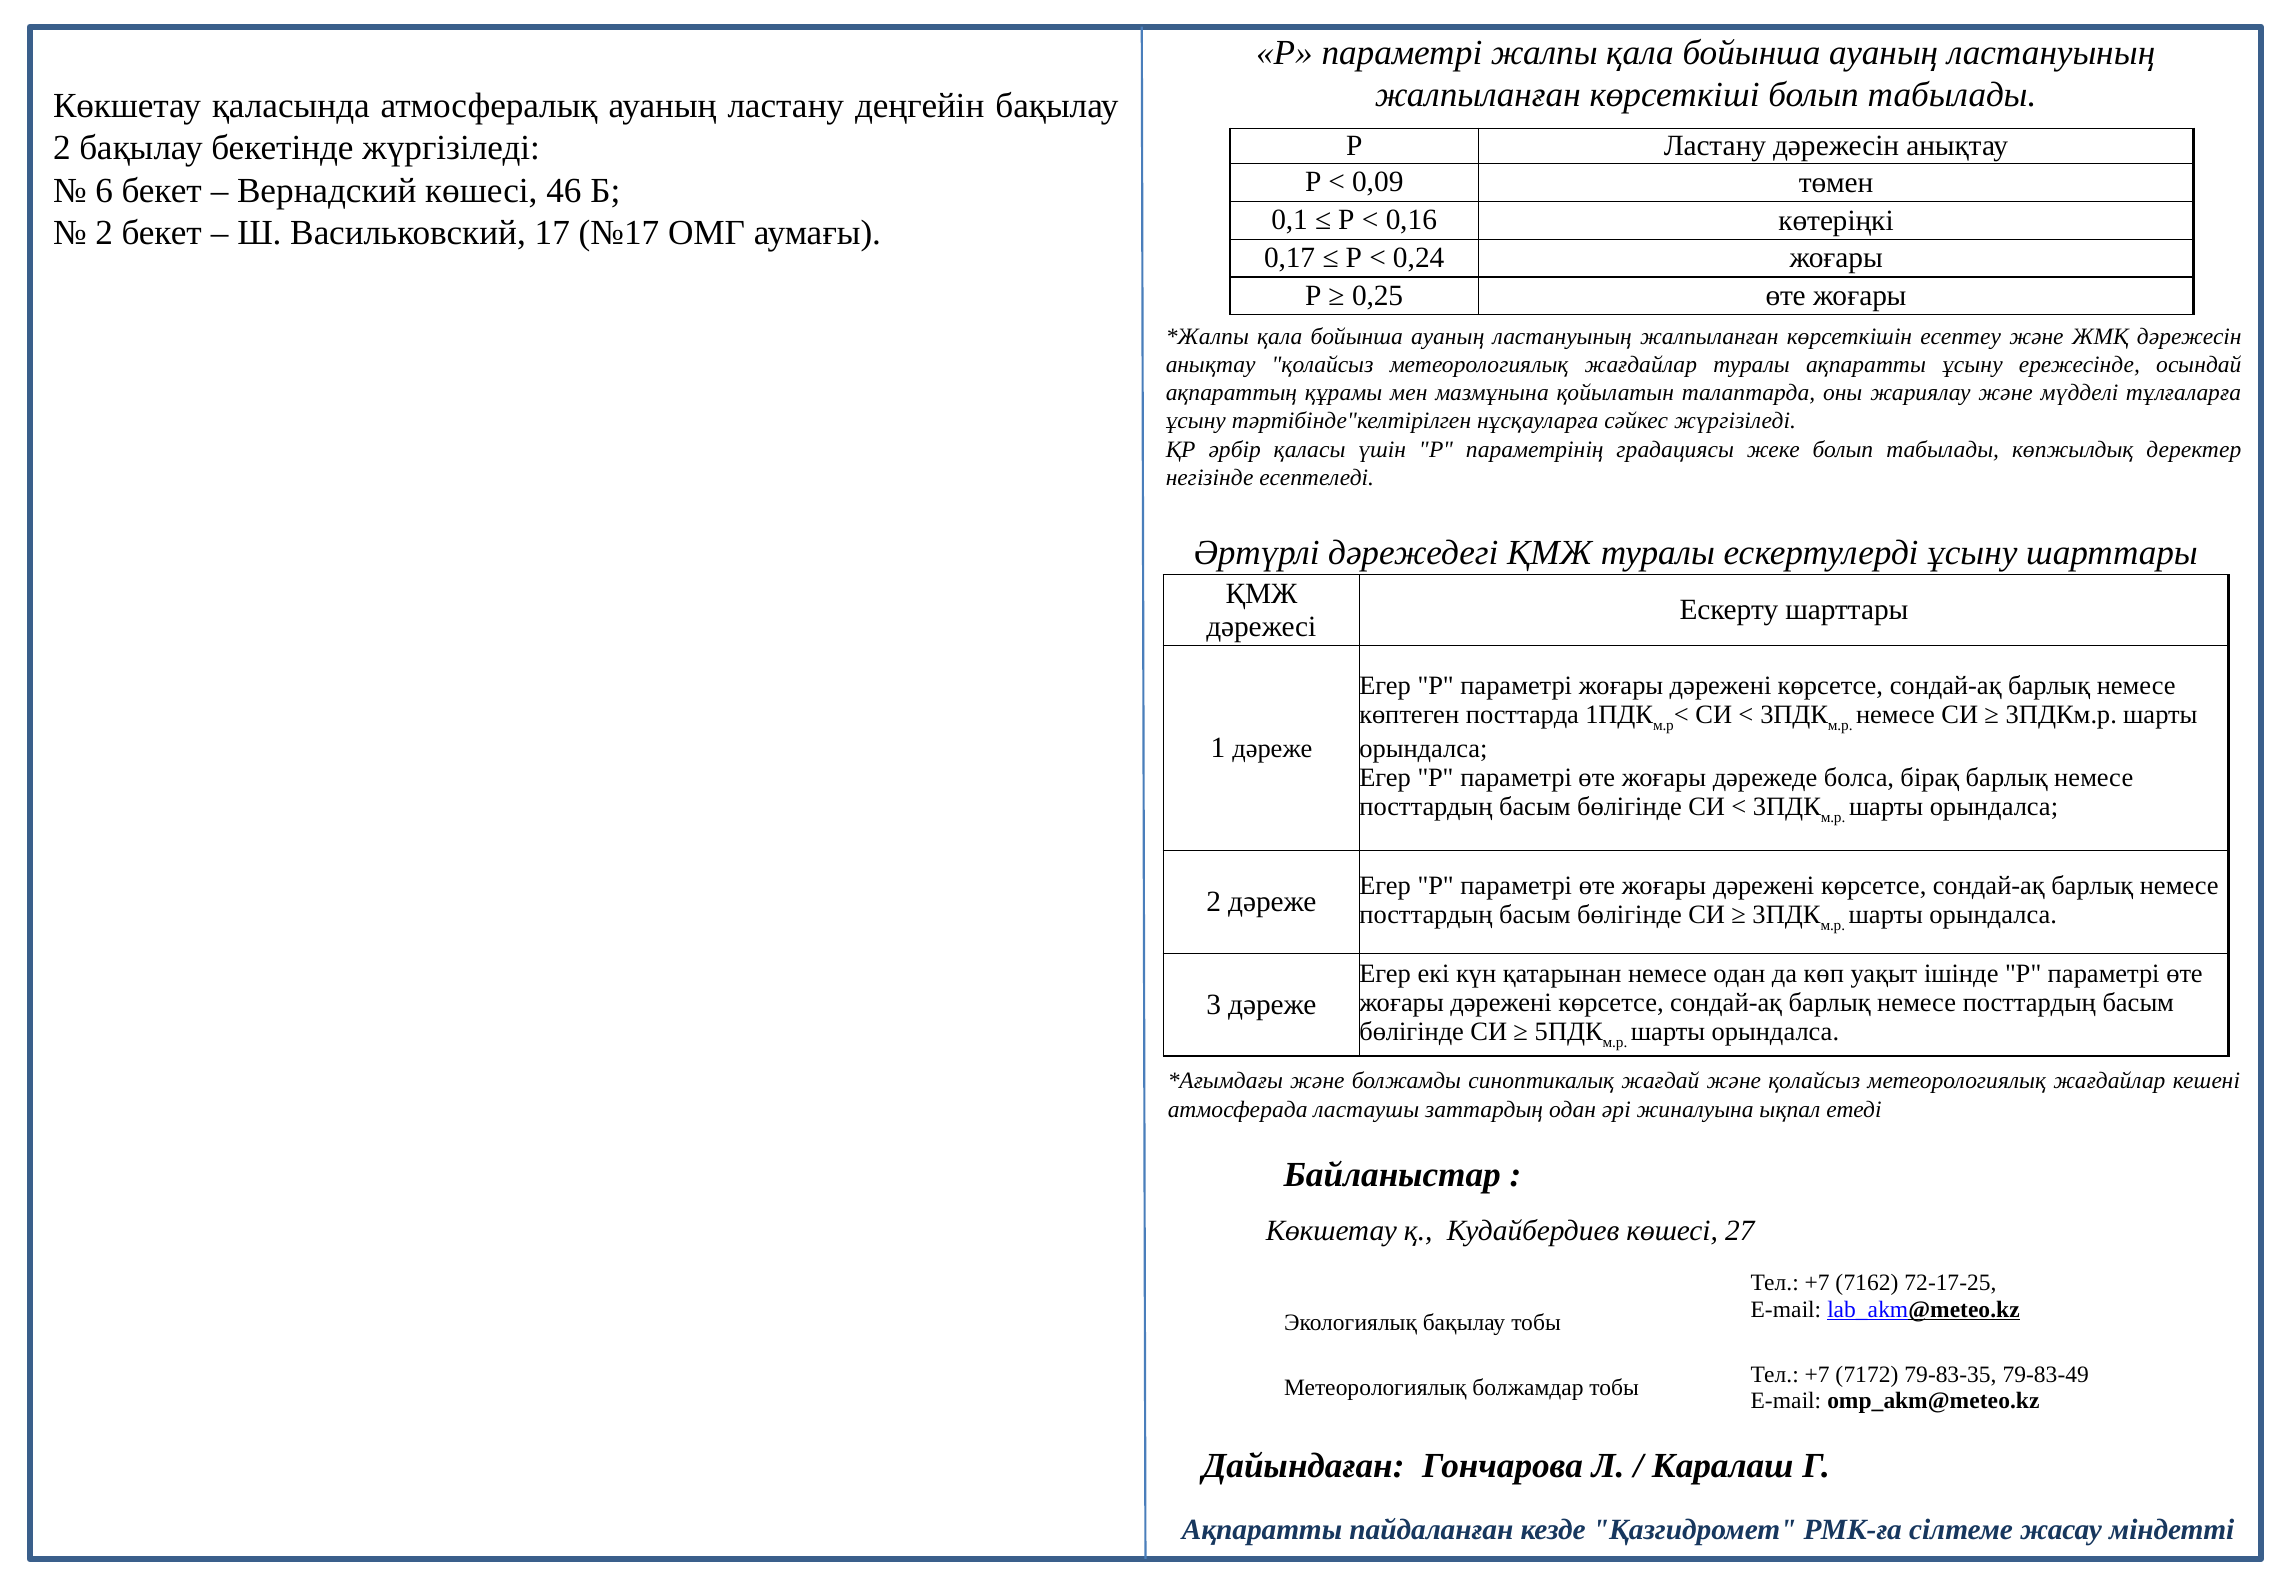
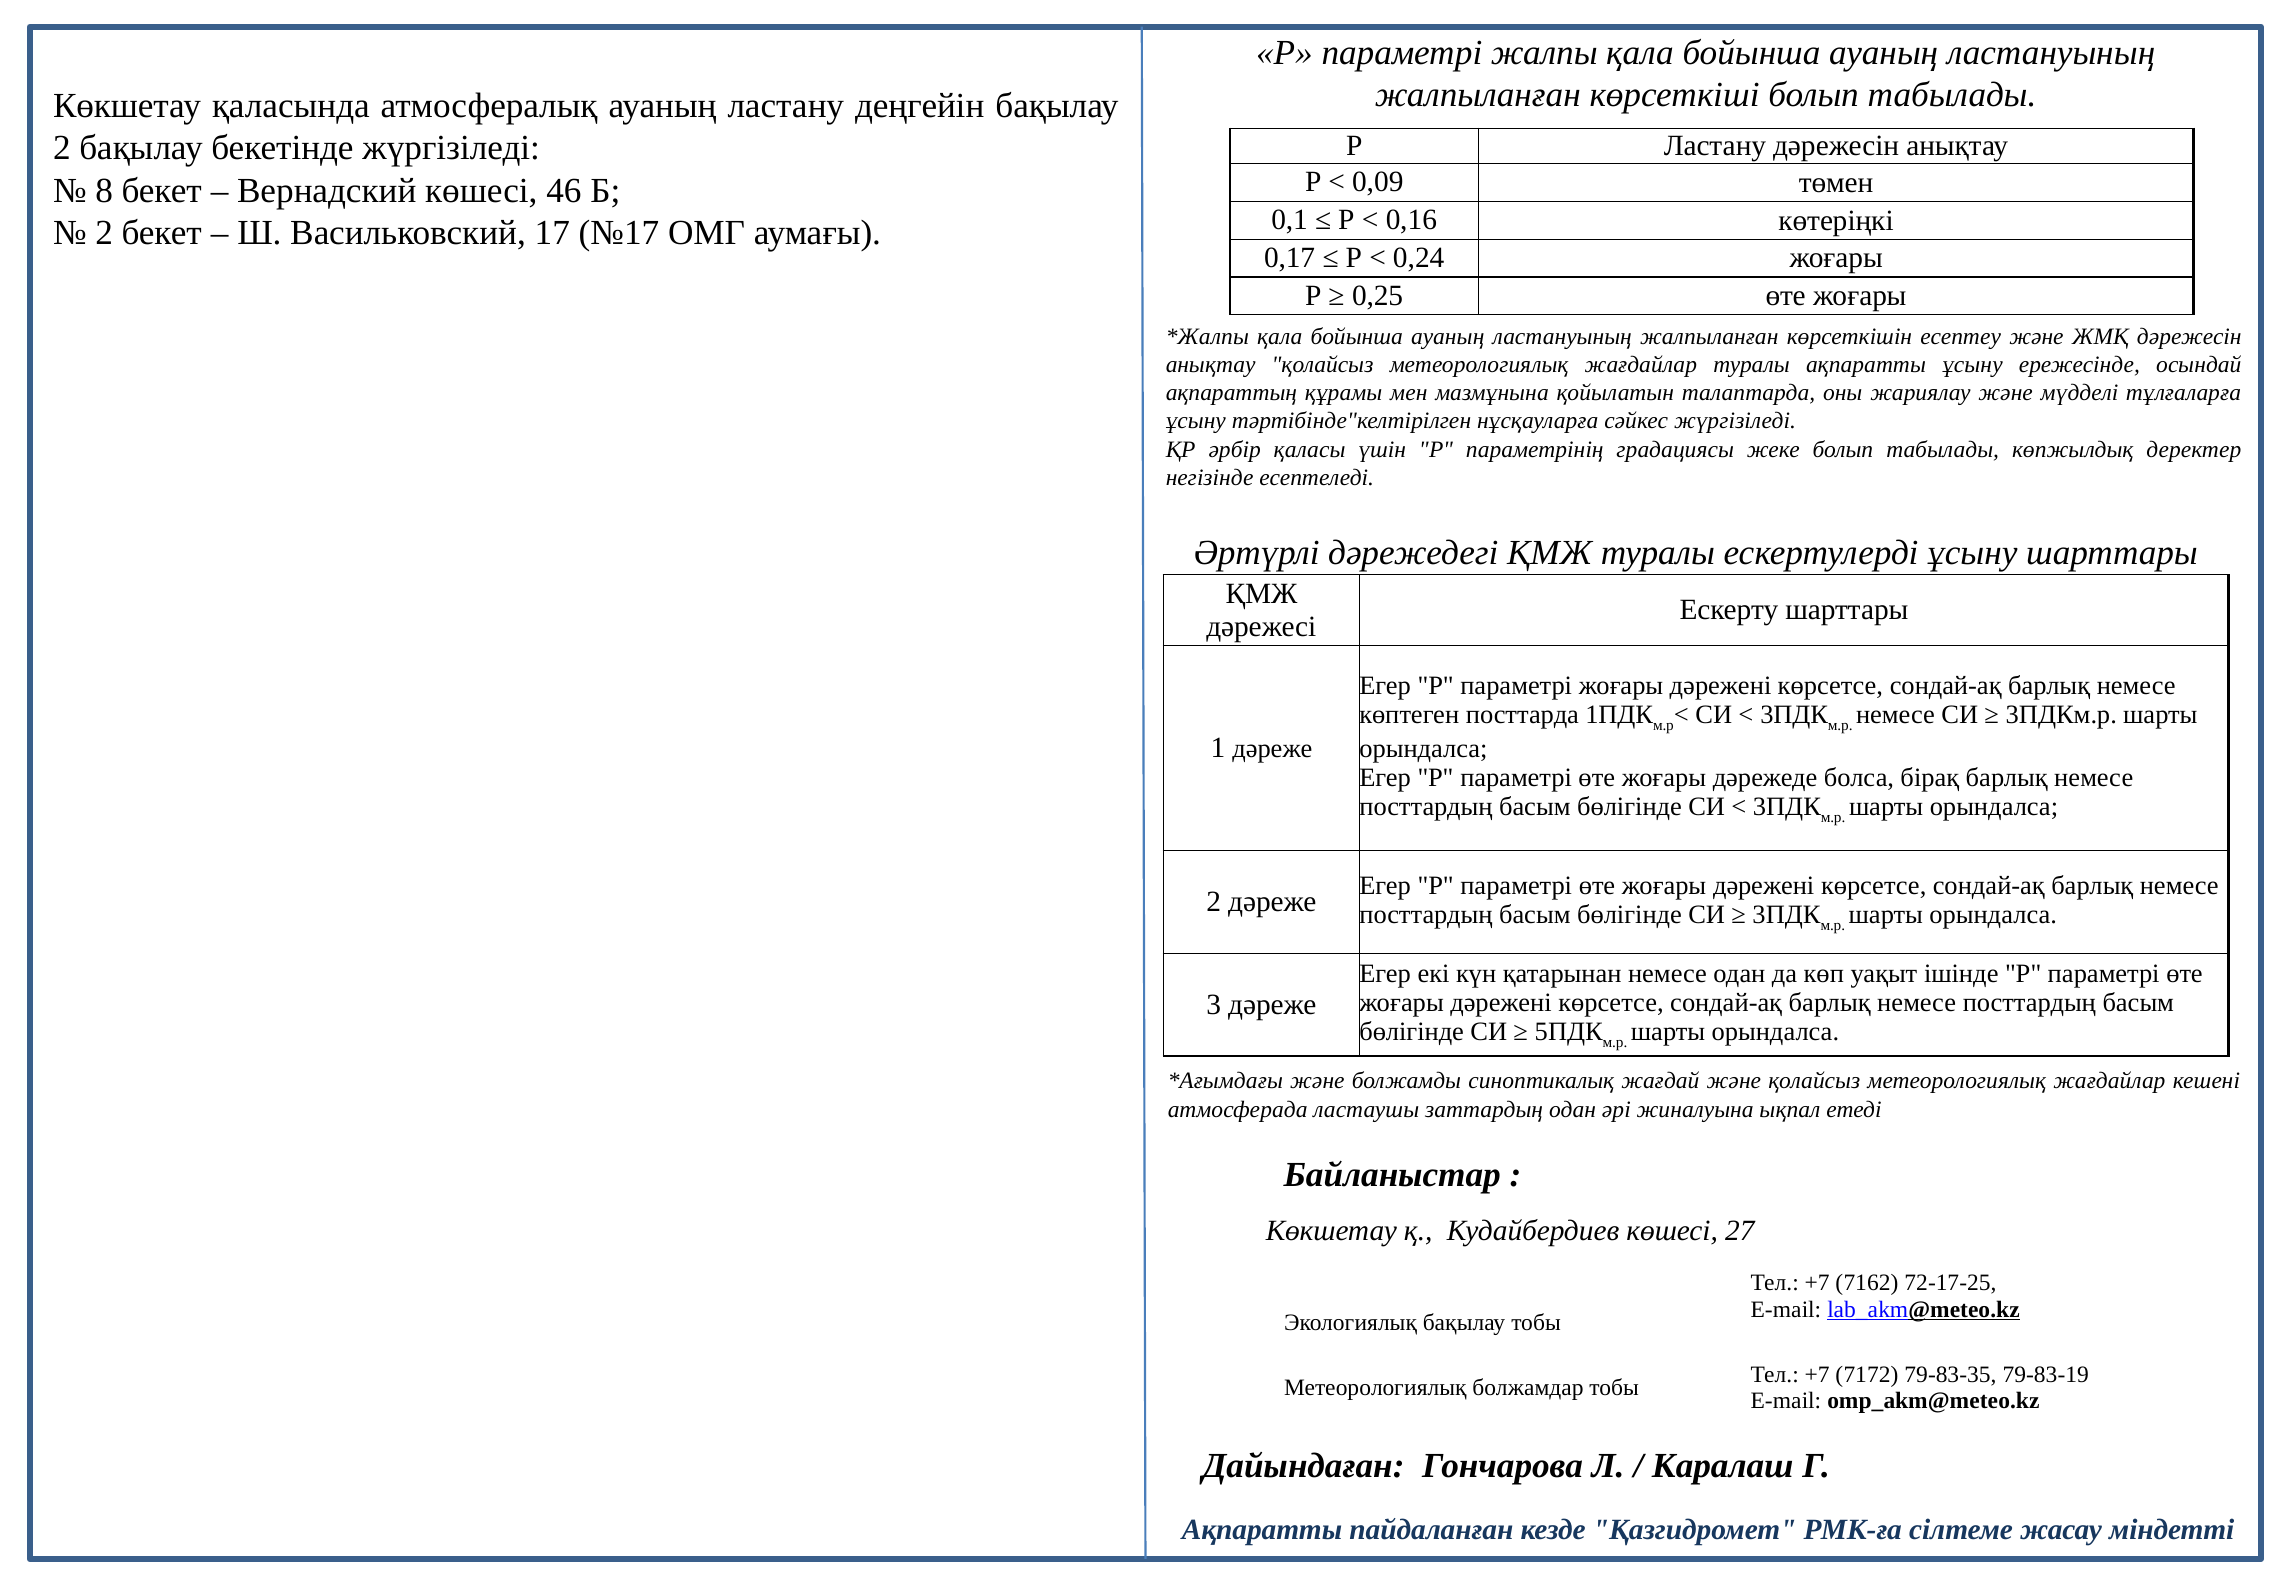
6: 6 -> 8
79-83-49: 79-83-49 -> 79-83-19
